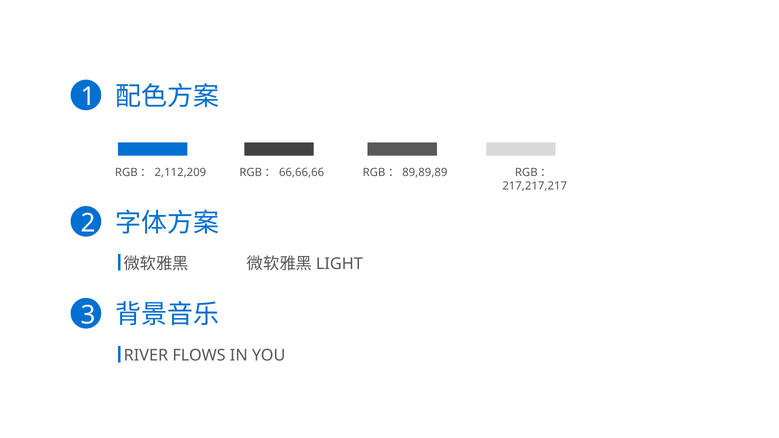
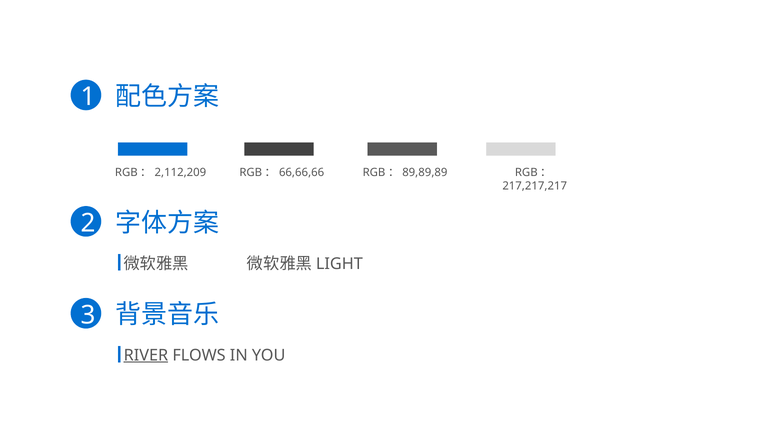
RIVER underline: none -> present
